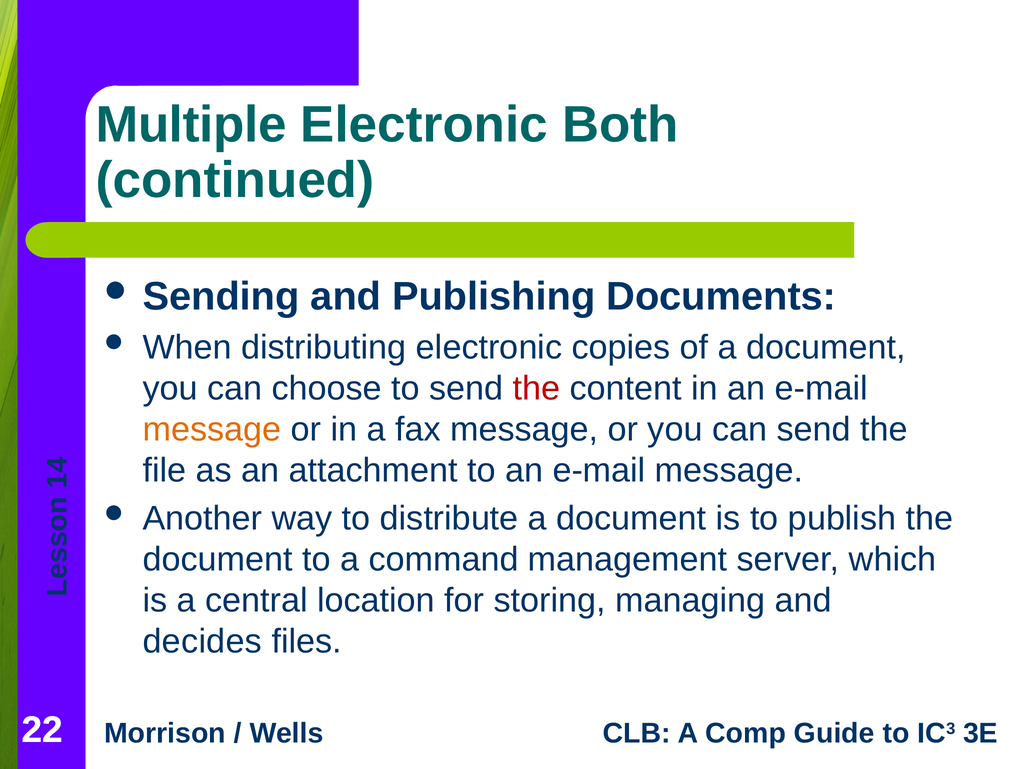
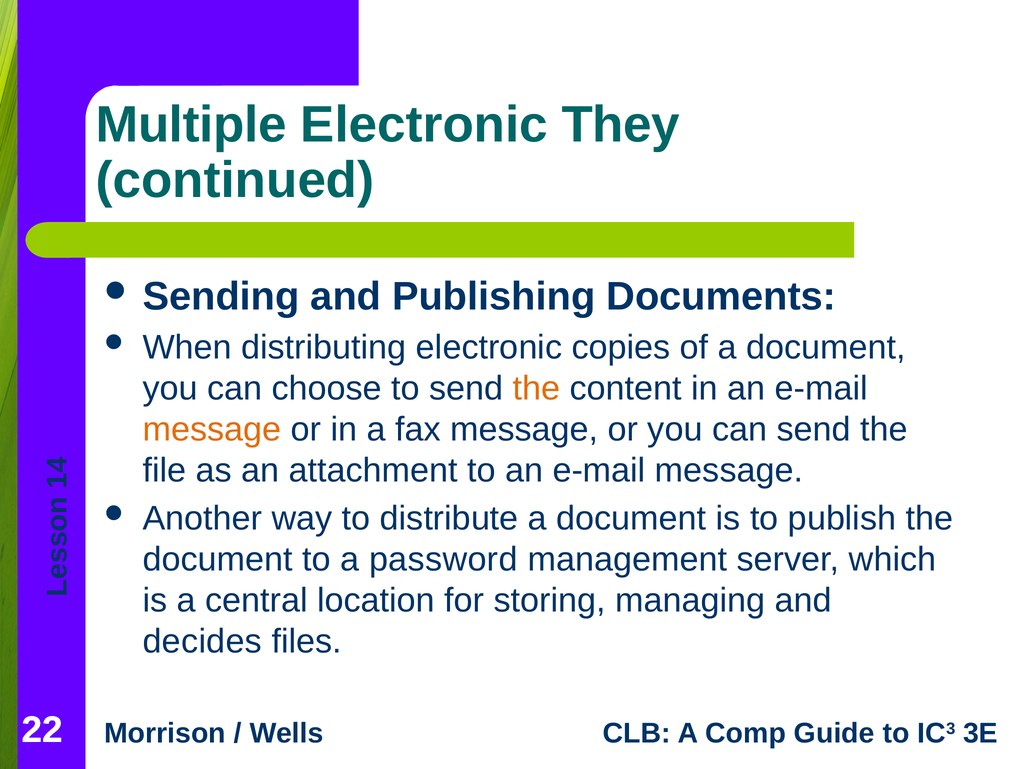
Both: Both -> They
the at (537, 389) colour: red -> orange
command: command -> password
